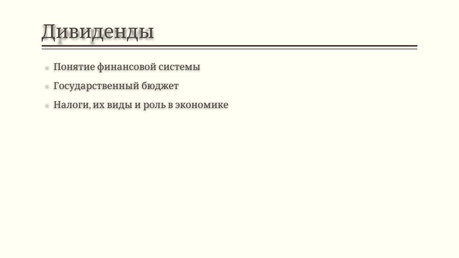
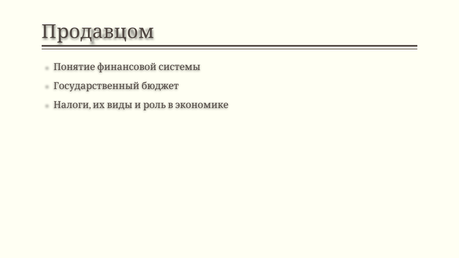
Дивиденды: Дивиденды -> Продавцом
